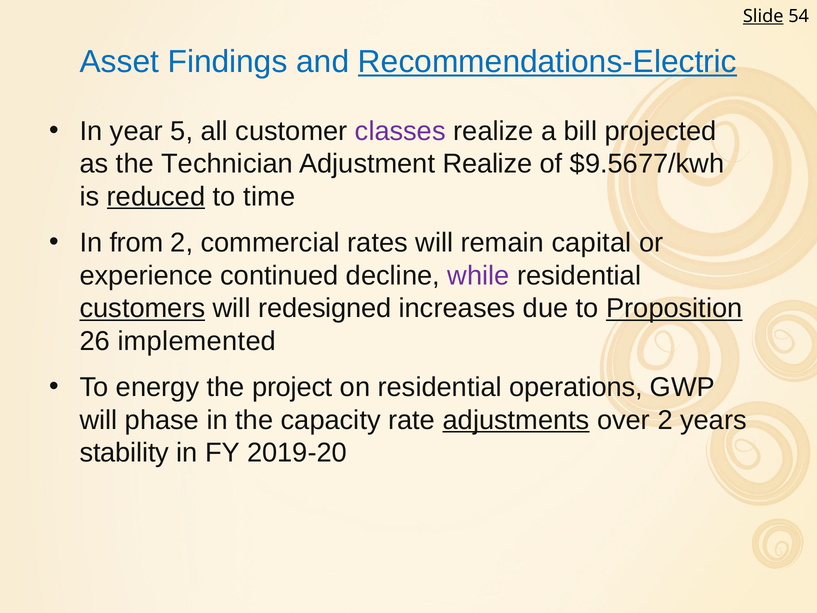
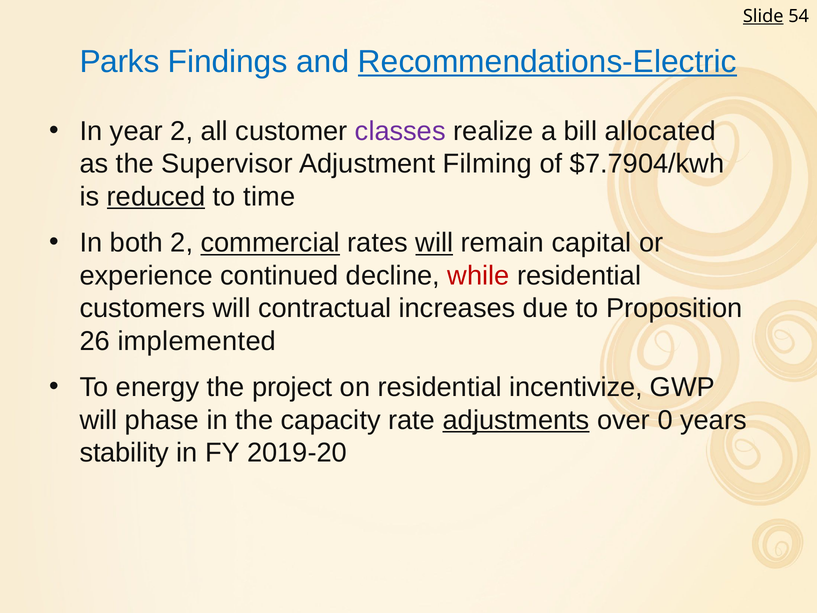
Asset: Asset -> Parks
year 5: 5 -> 2
projected: projected -> allocated
Technician: Technician -> Supervisor
Adjustment Realize: Realize -> Filming
$9.5677/kwh: $9.5677/kwh -> $7.7904/kwh
from: from -> both
commercial underline: none -> present
will at (434, 243) underline: none -> present
while colour: purple -> red
customers underline: present -> none
redesigned: redesigned -> contractual
Proposition underline: present -> none
operations: operations -> incentivize
over 2: 2 -> 0
